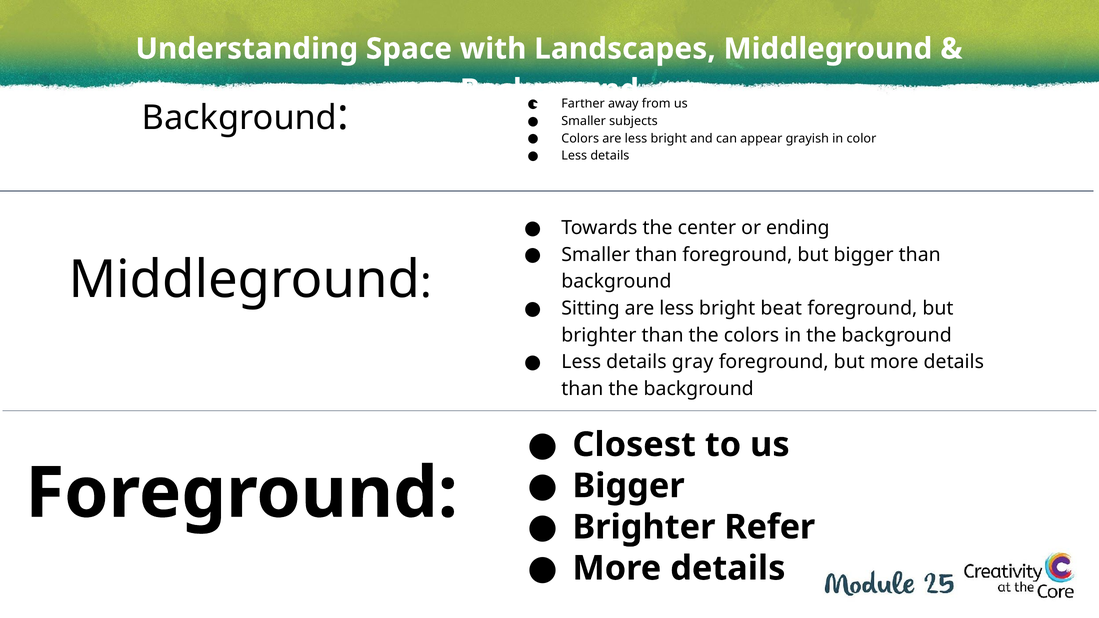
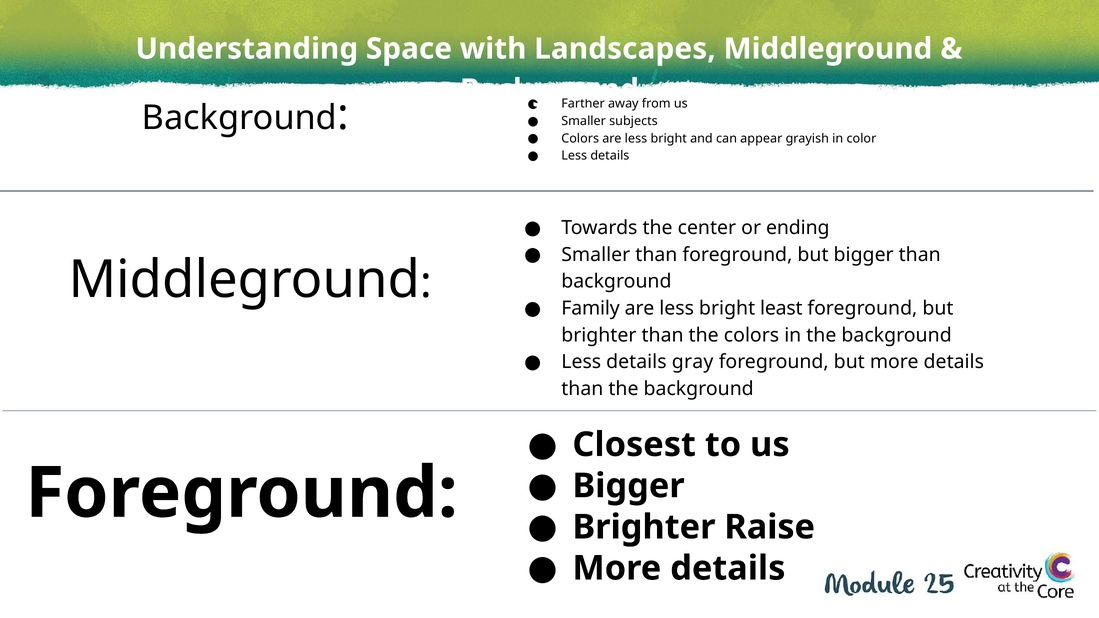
Sitting: Sitting -> Family
beat: beat -> least
Refer: Refer -> Raise
